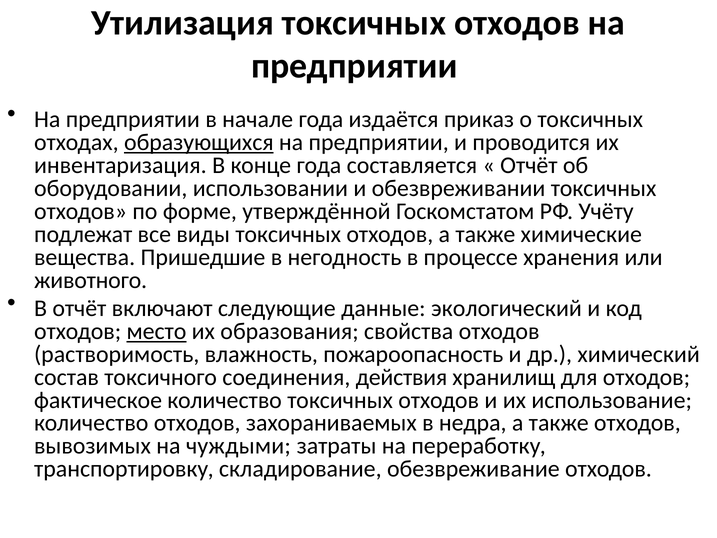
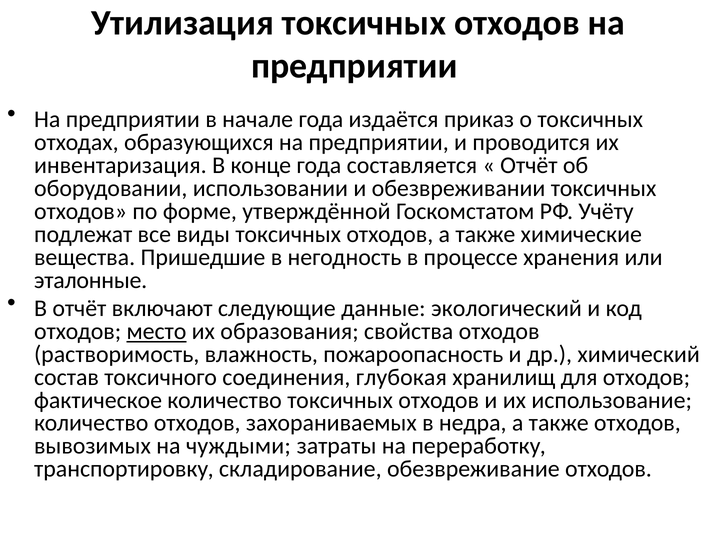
образующихся underline: present -> none
животного: животного -> эталонные
действия: действия -> глубокая
